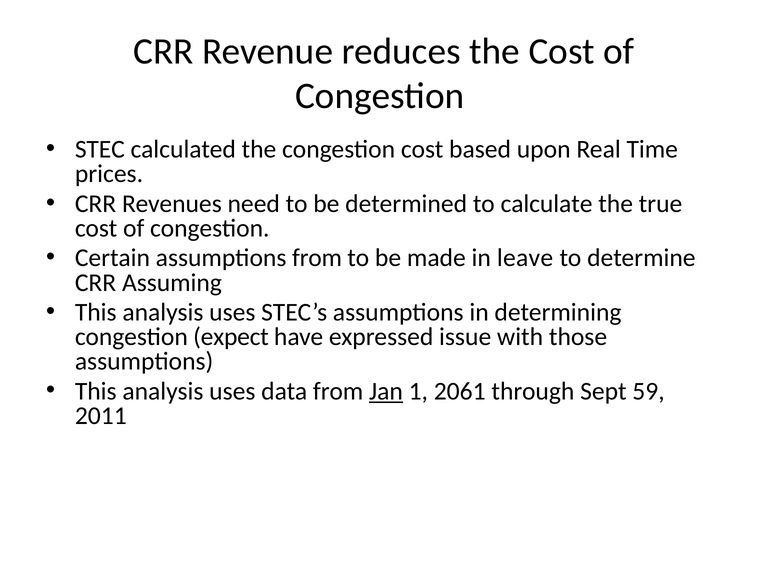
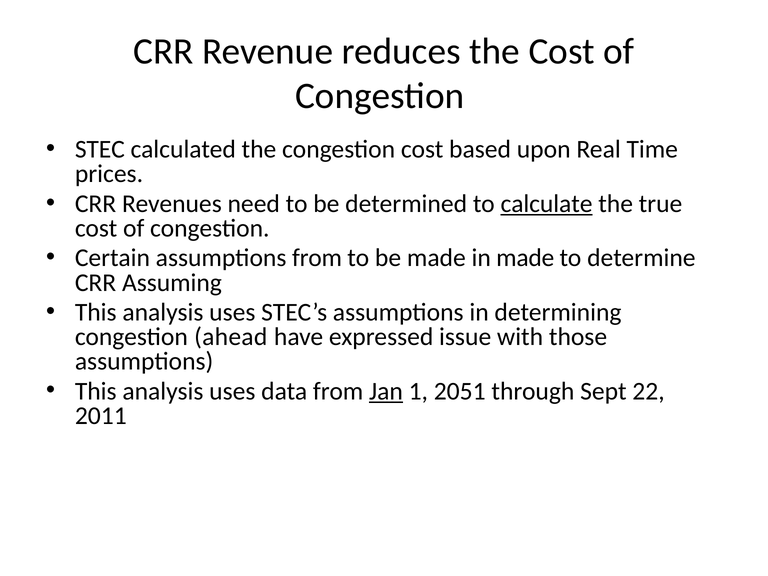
calculate underline: none -> present
in leave: leave -> made
expect: expect -> ahead
2061: 2061 -> 2051
59: 59 -> 22
